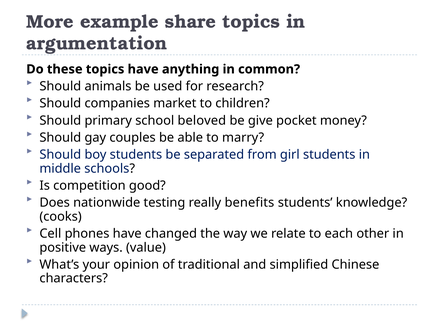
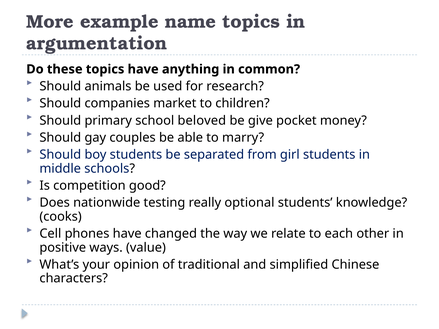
share: share -> name
benefits: benefits -> optional
